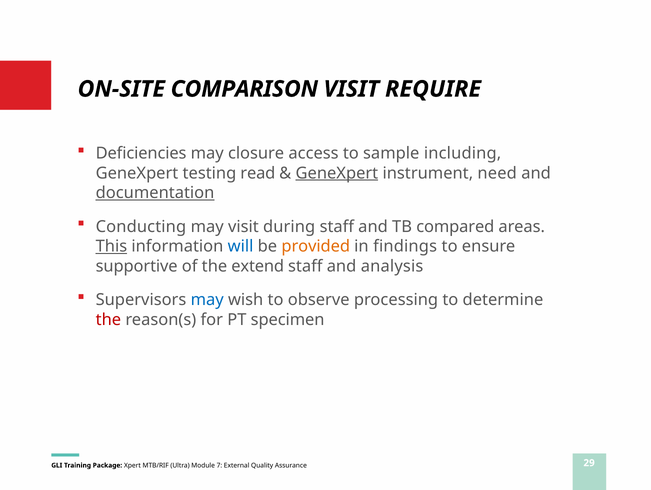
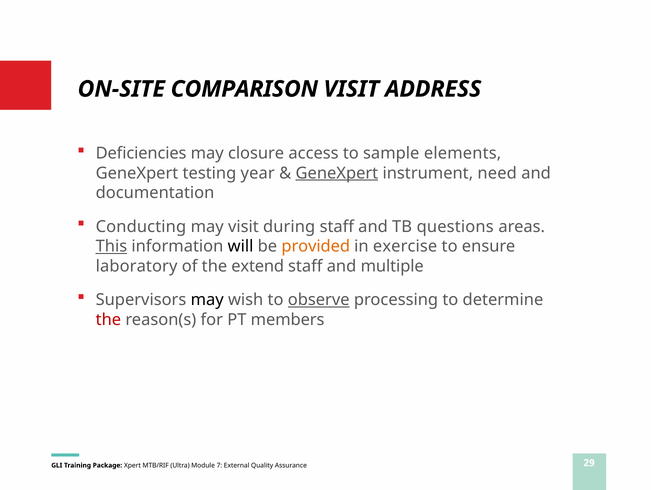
REQUIRE: REQUIRE -> ADDRESS
including: including -> elements
read: read -> year
documentation underline: present -> none
compared: compared -> questions
will colour: blue -> black
findings: findings -> exercise
supportive: supportive -> laboratory
analysis: analysis -> multiple
may at (207, 300) colour: blue -> black
observe underline: none -> present
specimen: specimen -> members
